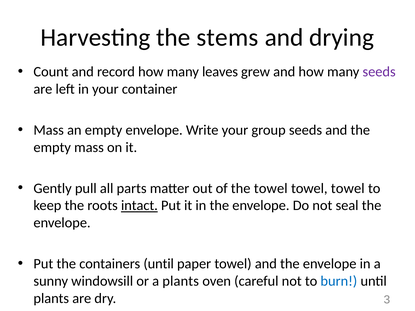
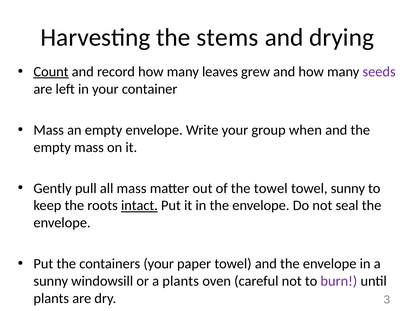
Count underline: none -> present
group seeds: seeds -> when
all parts: parts -> mass
towel at (348, 188): towel -> sunny
containers until: until -> your
burn colour: blue -> purple
